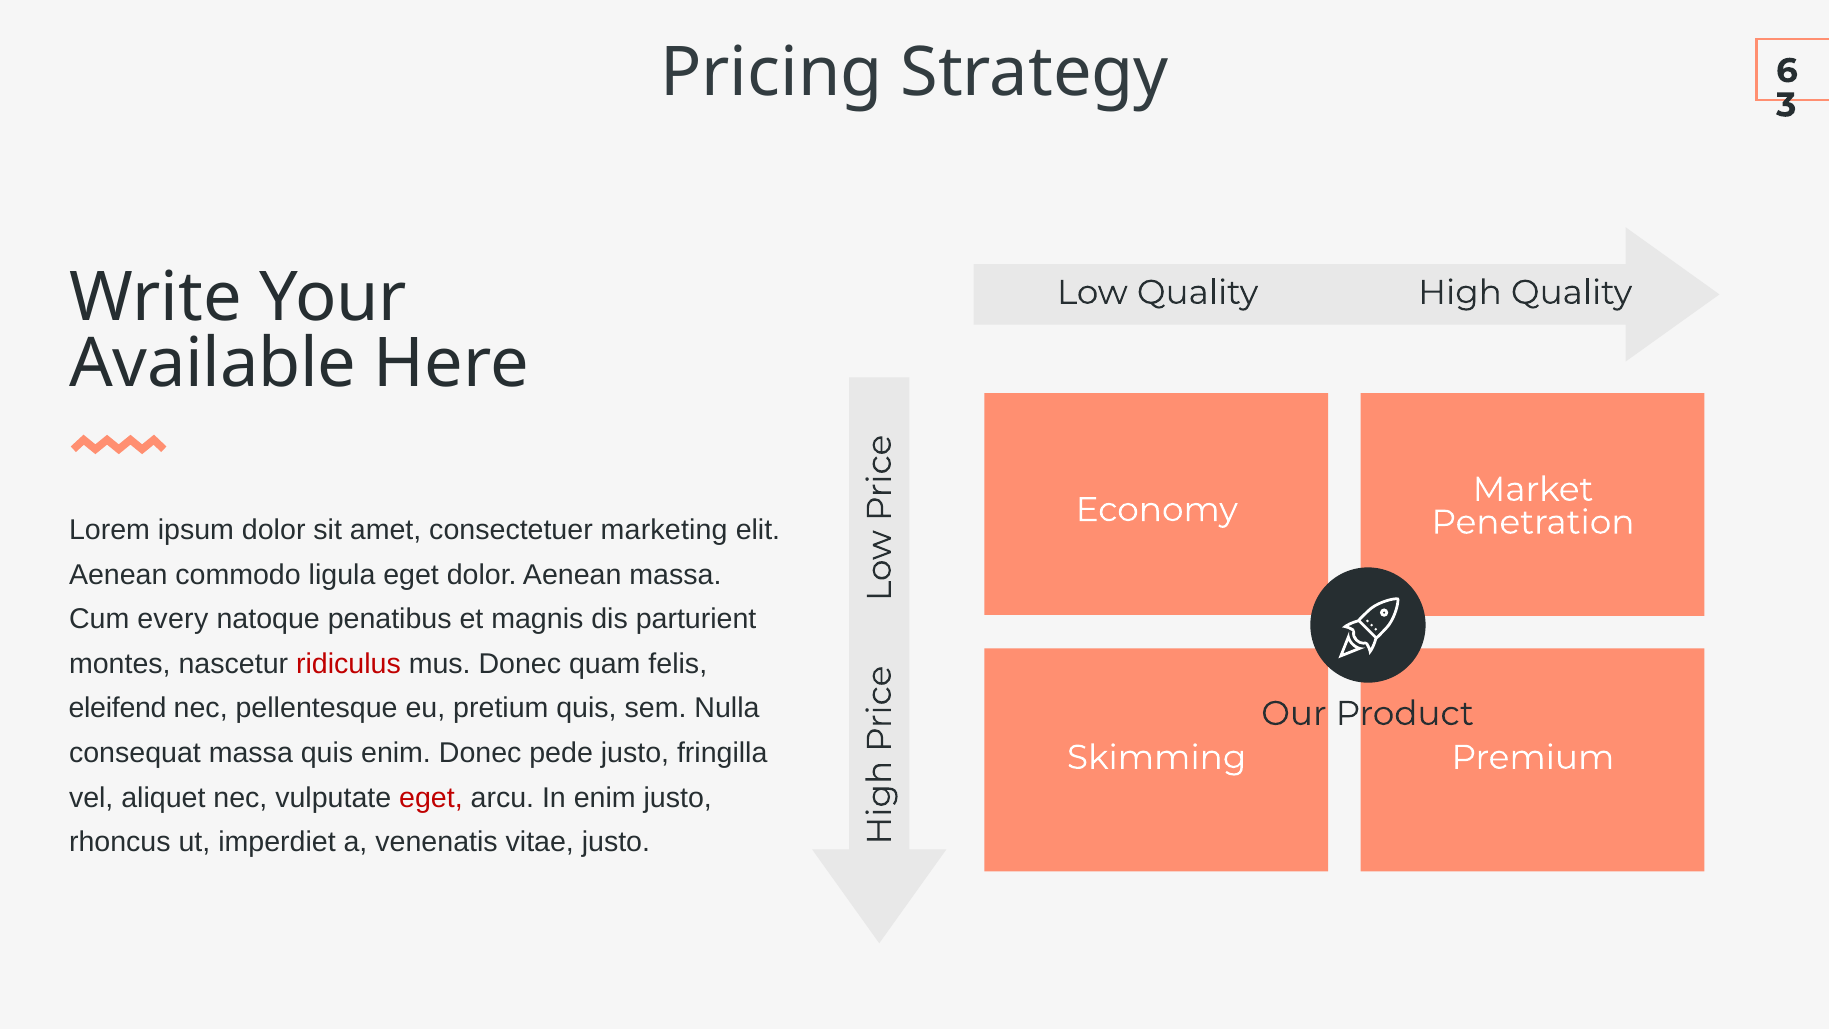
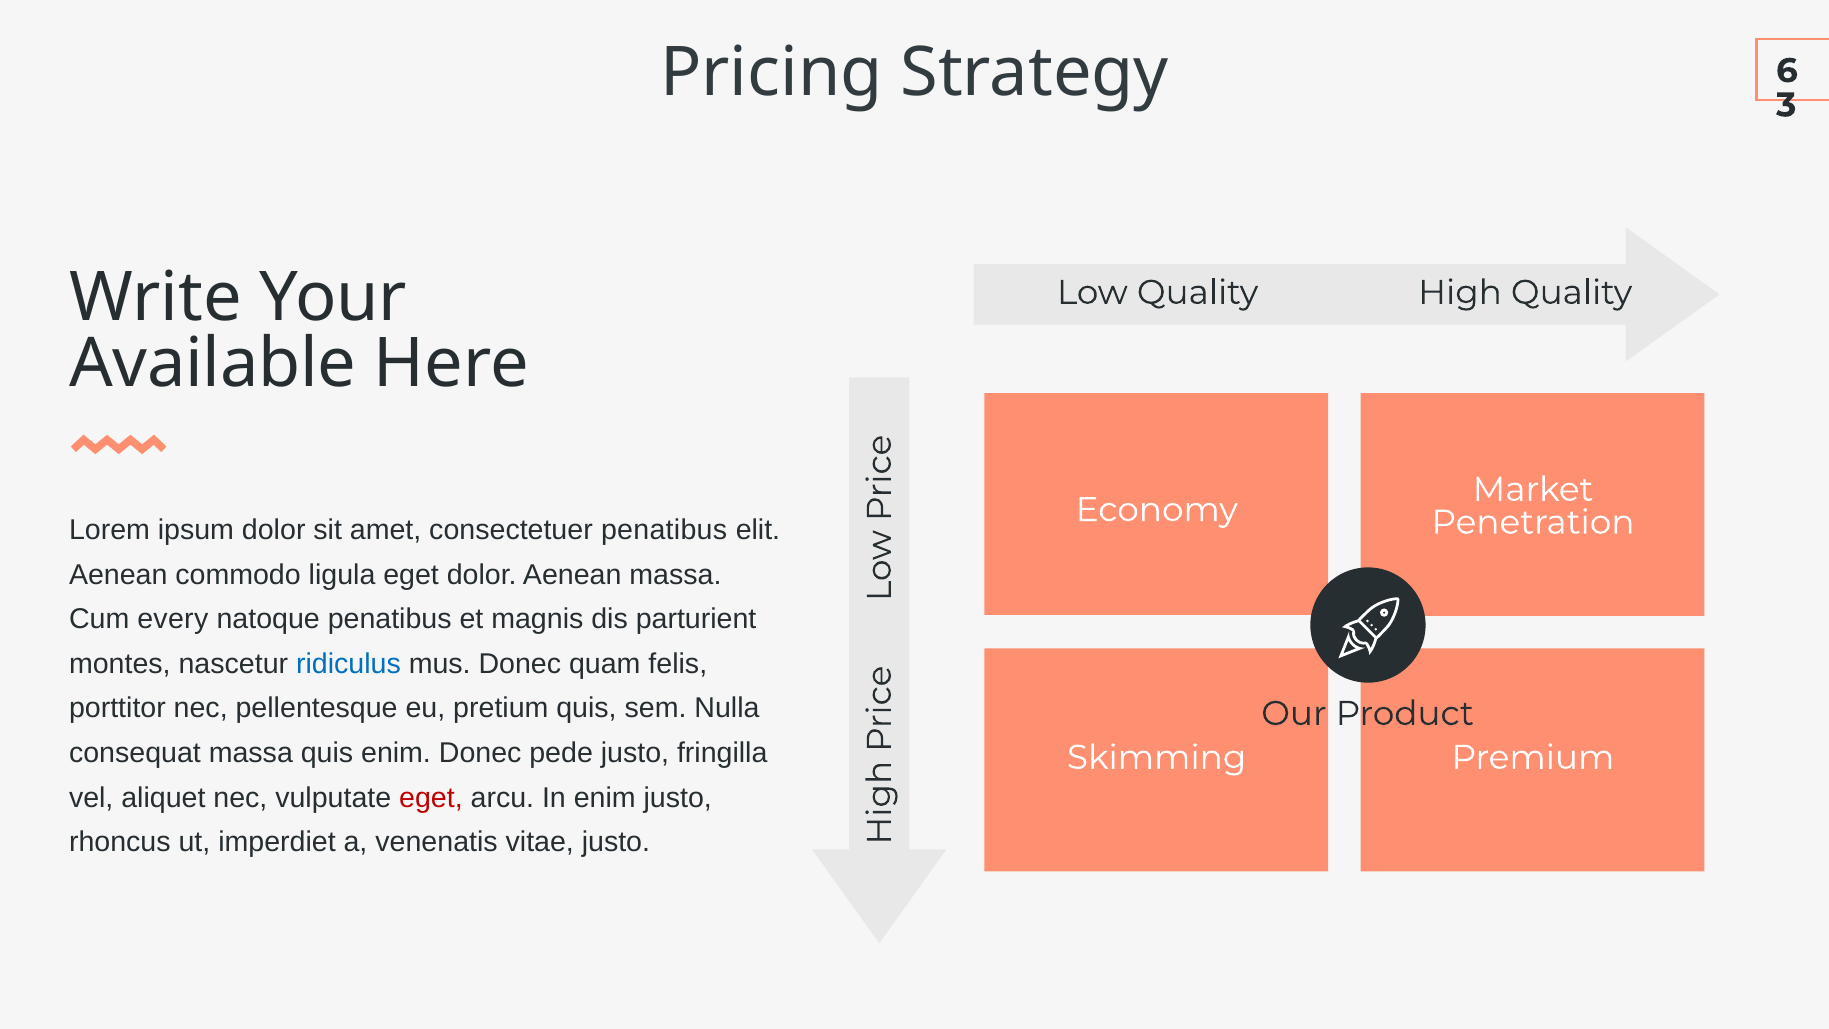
consectetuer marketing: marketing -> penatibus
ridiculus colour: red -> blue
eleifend: eleifend -> porttitor
